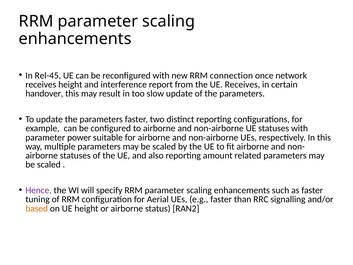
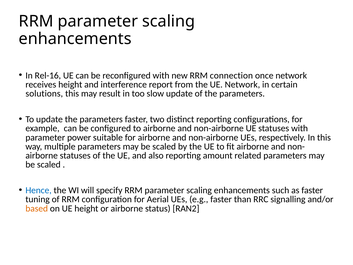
Rel-45: Rel-45 -> Rel-16
UE Receives: Receives -> Network
handover: handover -> solutions
Hence colour: purple -> blue
